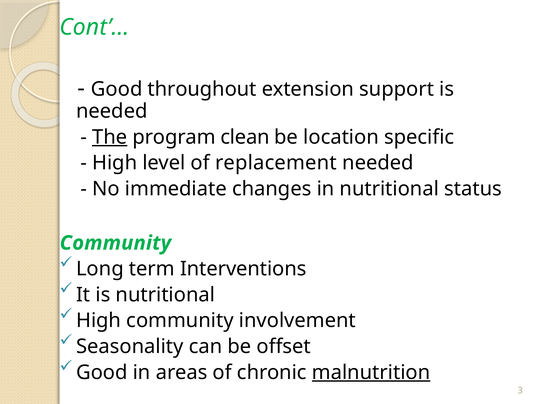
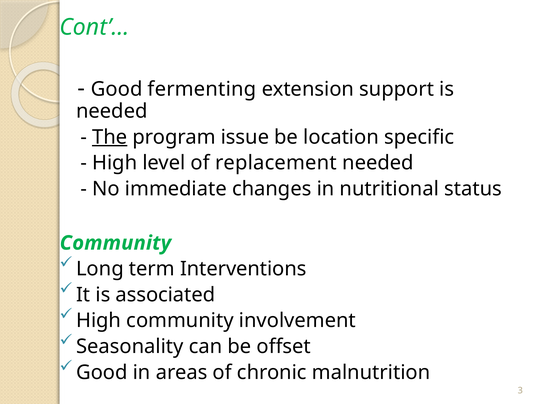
throughout: throughout -> fermenting
clean: clean -> issue
is nutritional: nutritional -> associated
malnutrition underline: present -> none
